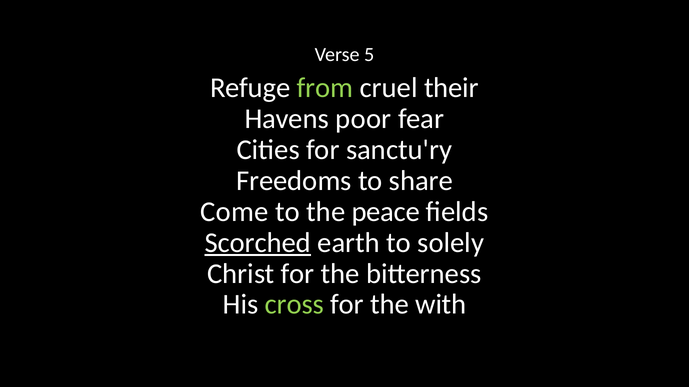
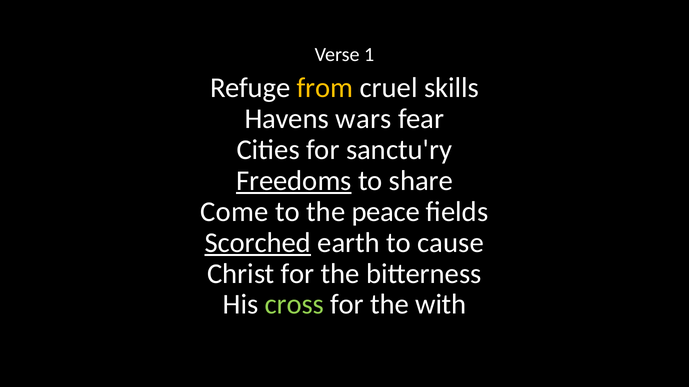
5: 5 -> 1
from colour: light green -> yellow
their: their -> skills
poor: poor -> wars
Freedoms underline: none -> present
solely: solely -> cause
